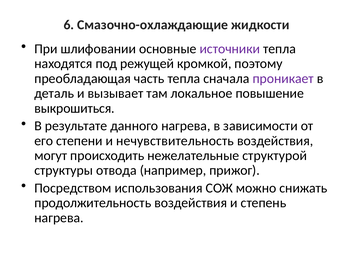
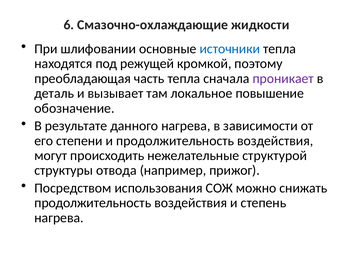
источники colour: purple -> blue
выкрошиться: выкрошиться -> обозначение
и нечувствительность: нечувствительность -> продолжительность
